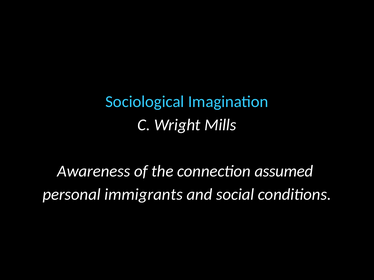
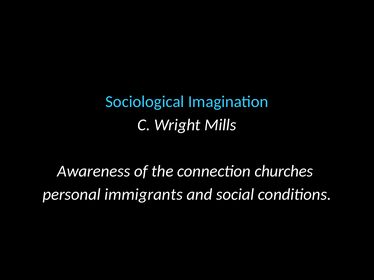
assumed: assumed -> churches
